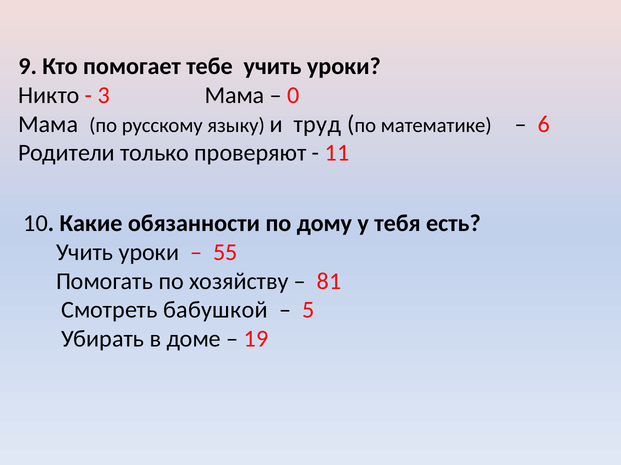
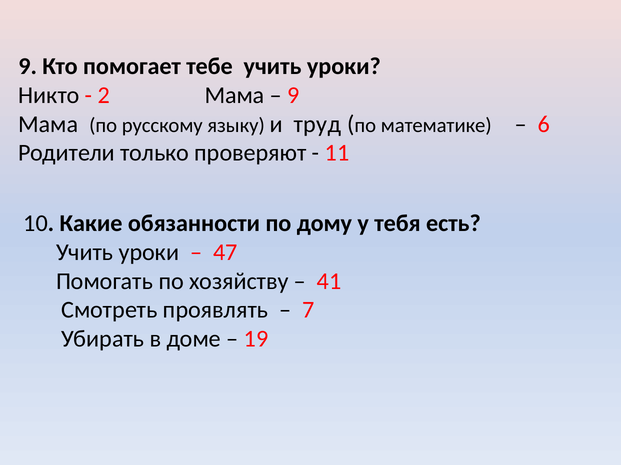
3: 3 -> 2
0 at (294, 95): 0 -> 9
55: 55 -> 47
81: 81 -> 41
бабушкой: бабушкой -> проявлять
5: 5 -> 7
